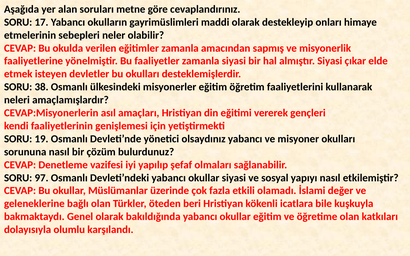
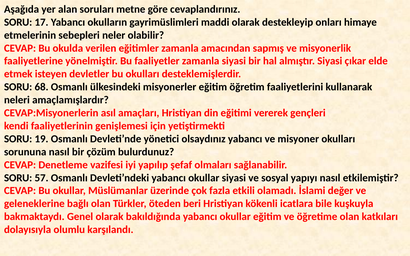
38: 38 -> 68
97: 97 -> 57
